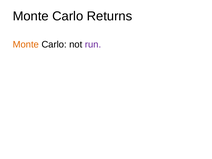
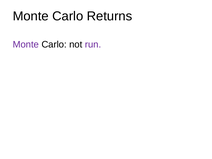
Monte at (26, 44) colour: orange -> purple
